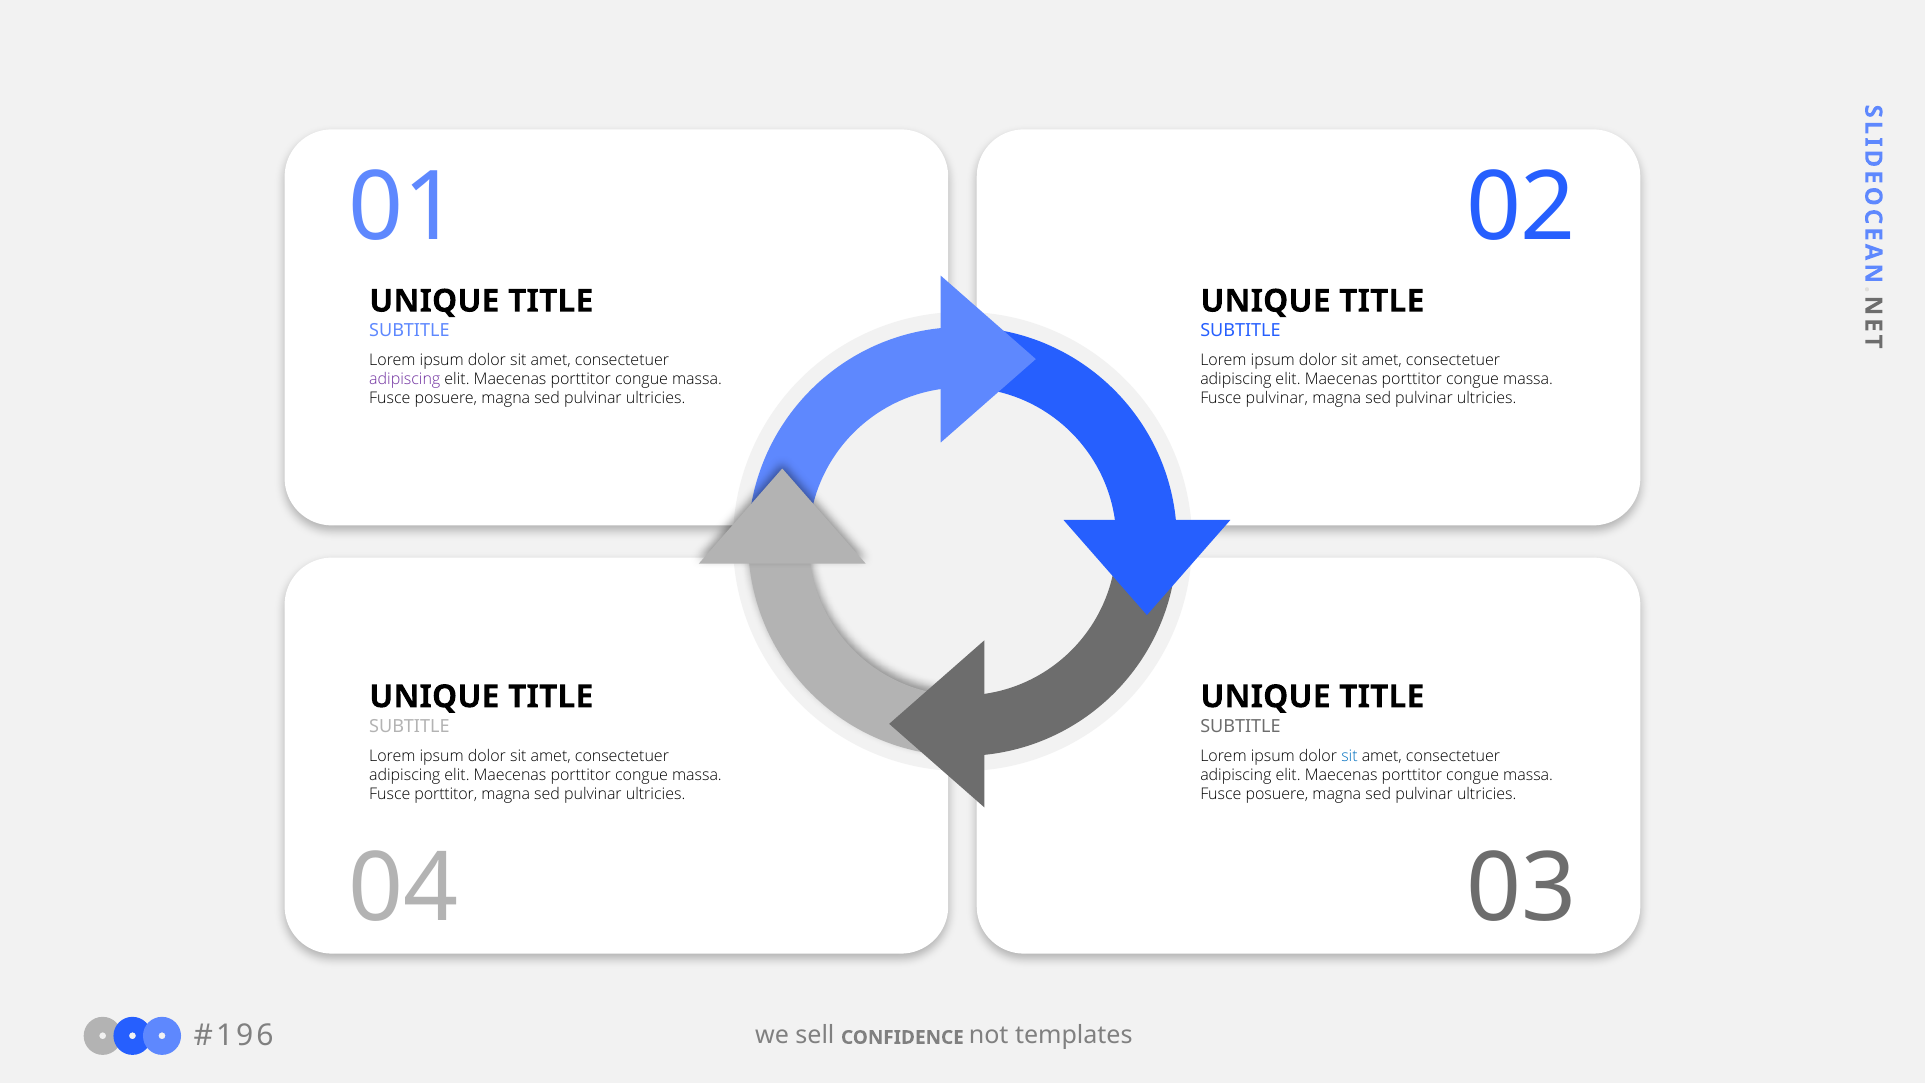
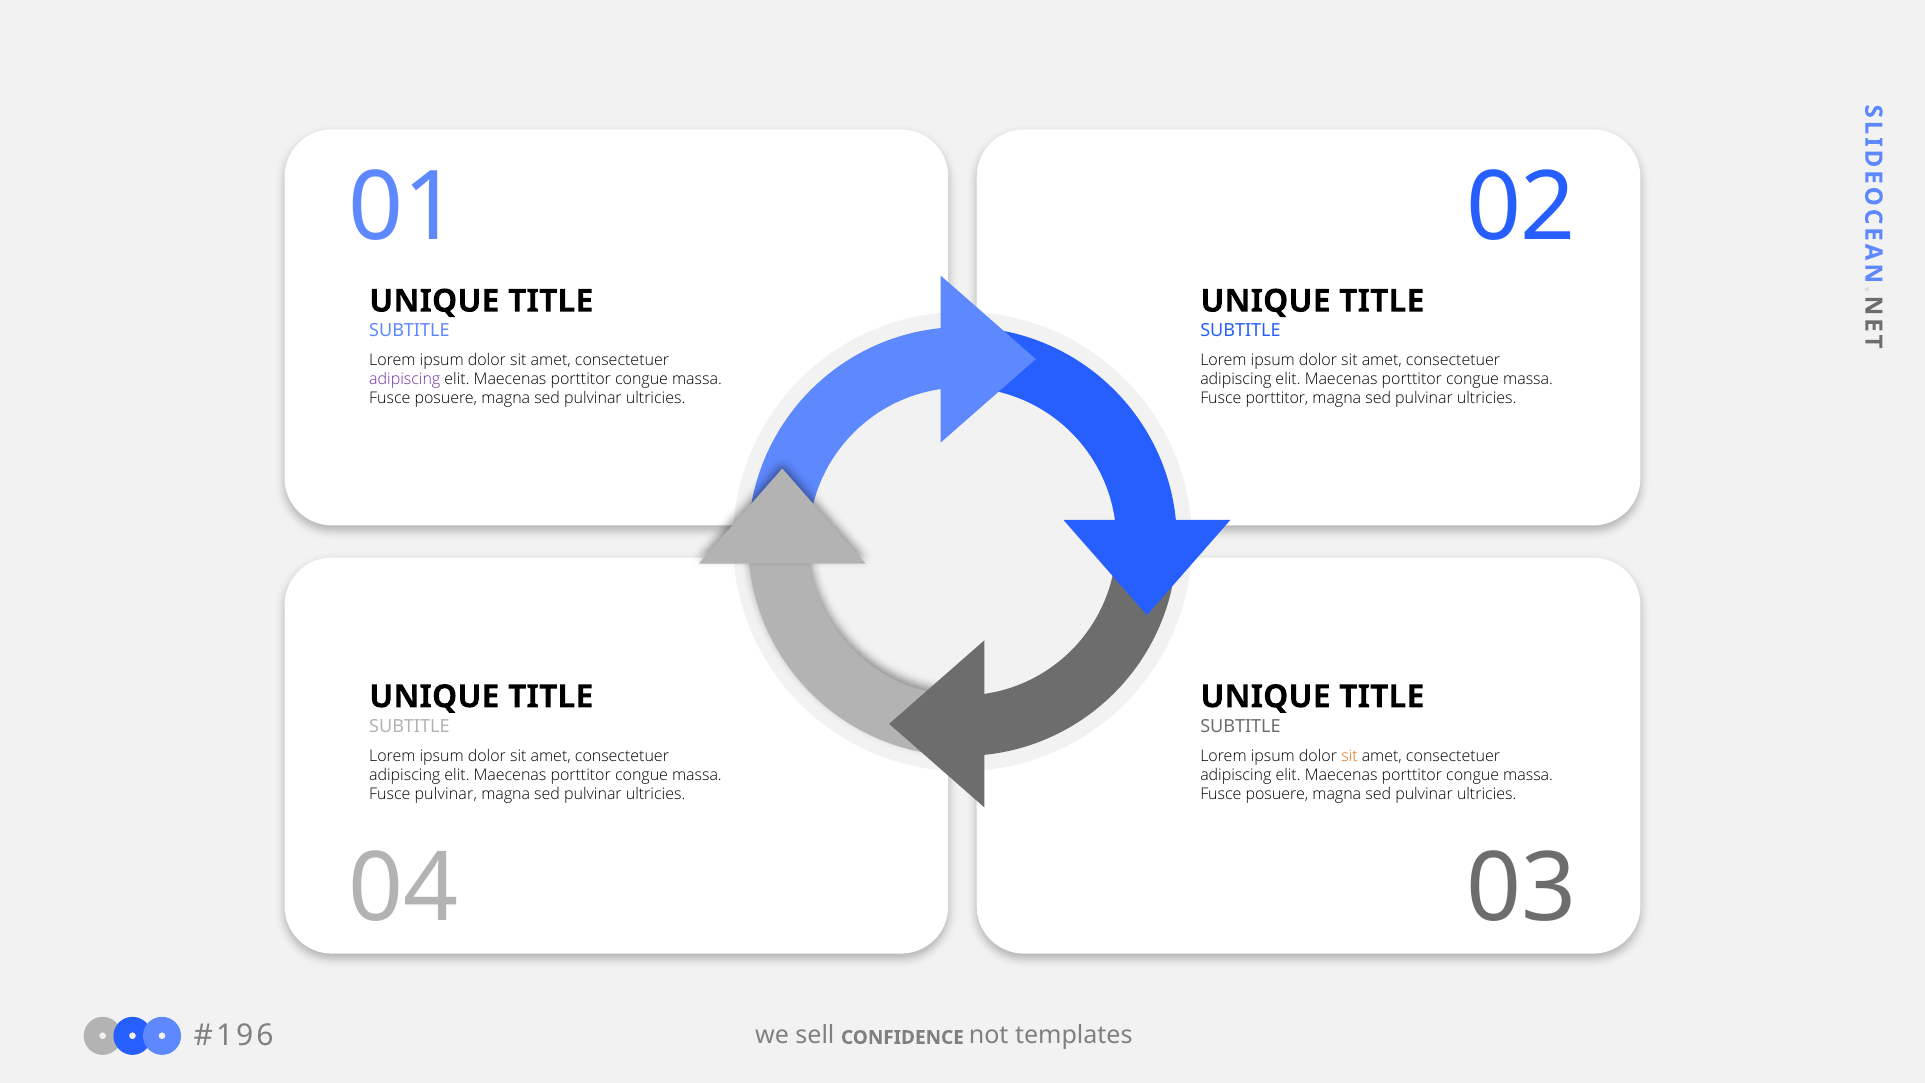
Fusce pulvinar: pulvinar -> porttitor
sit at (1349, 756) colour: blue -> orange
Fusce porttitor: porttitor -> pulvinar
